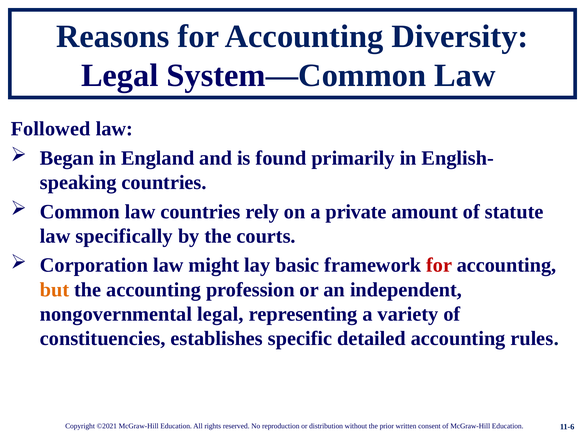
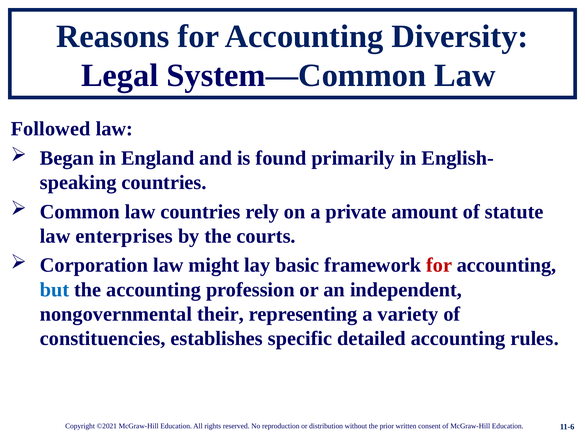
specifically: specifically -> enterprises
but colour: orange -> blue
nongovernmental legal: legal -> their
